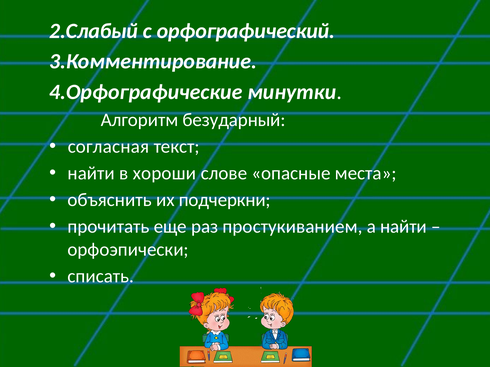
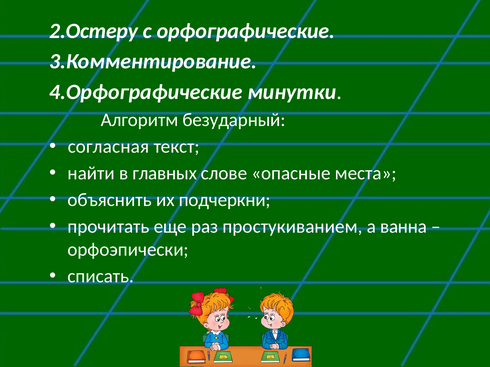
2.Слабый: 2.Слабый -> 2.Остеру
орфографический: орфографический -> орфографические
хороши: хороши -> главных
а найти: найти -> ванна
